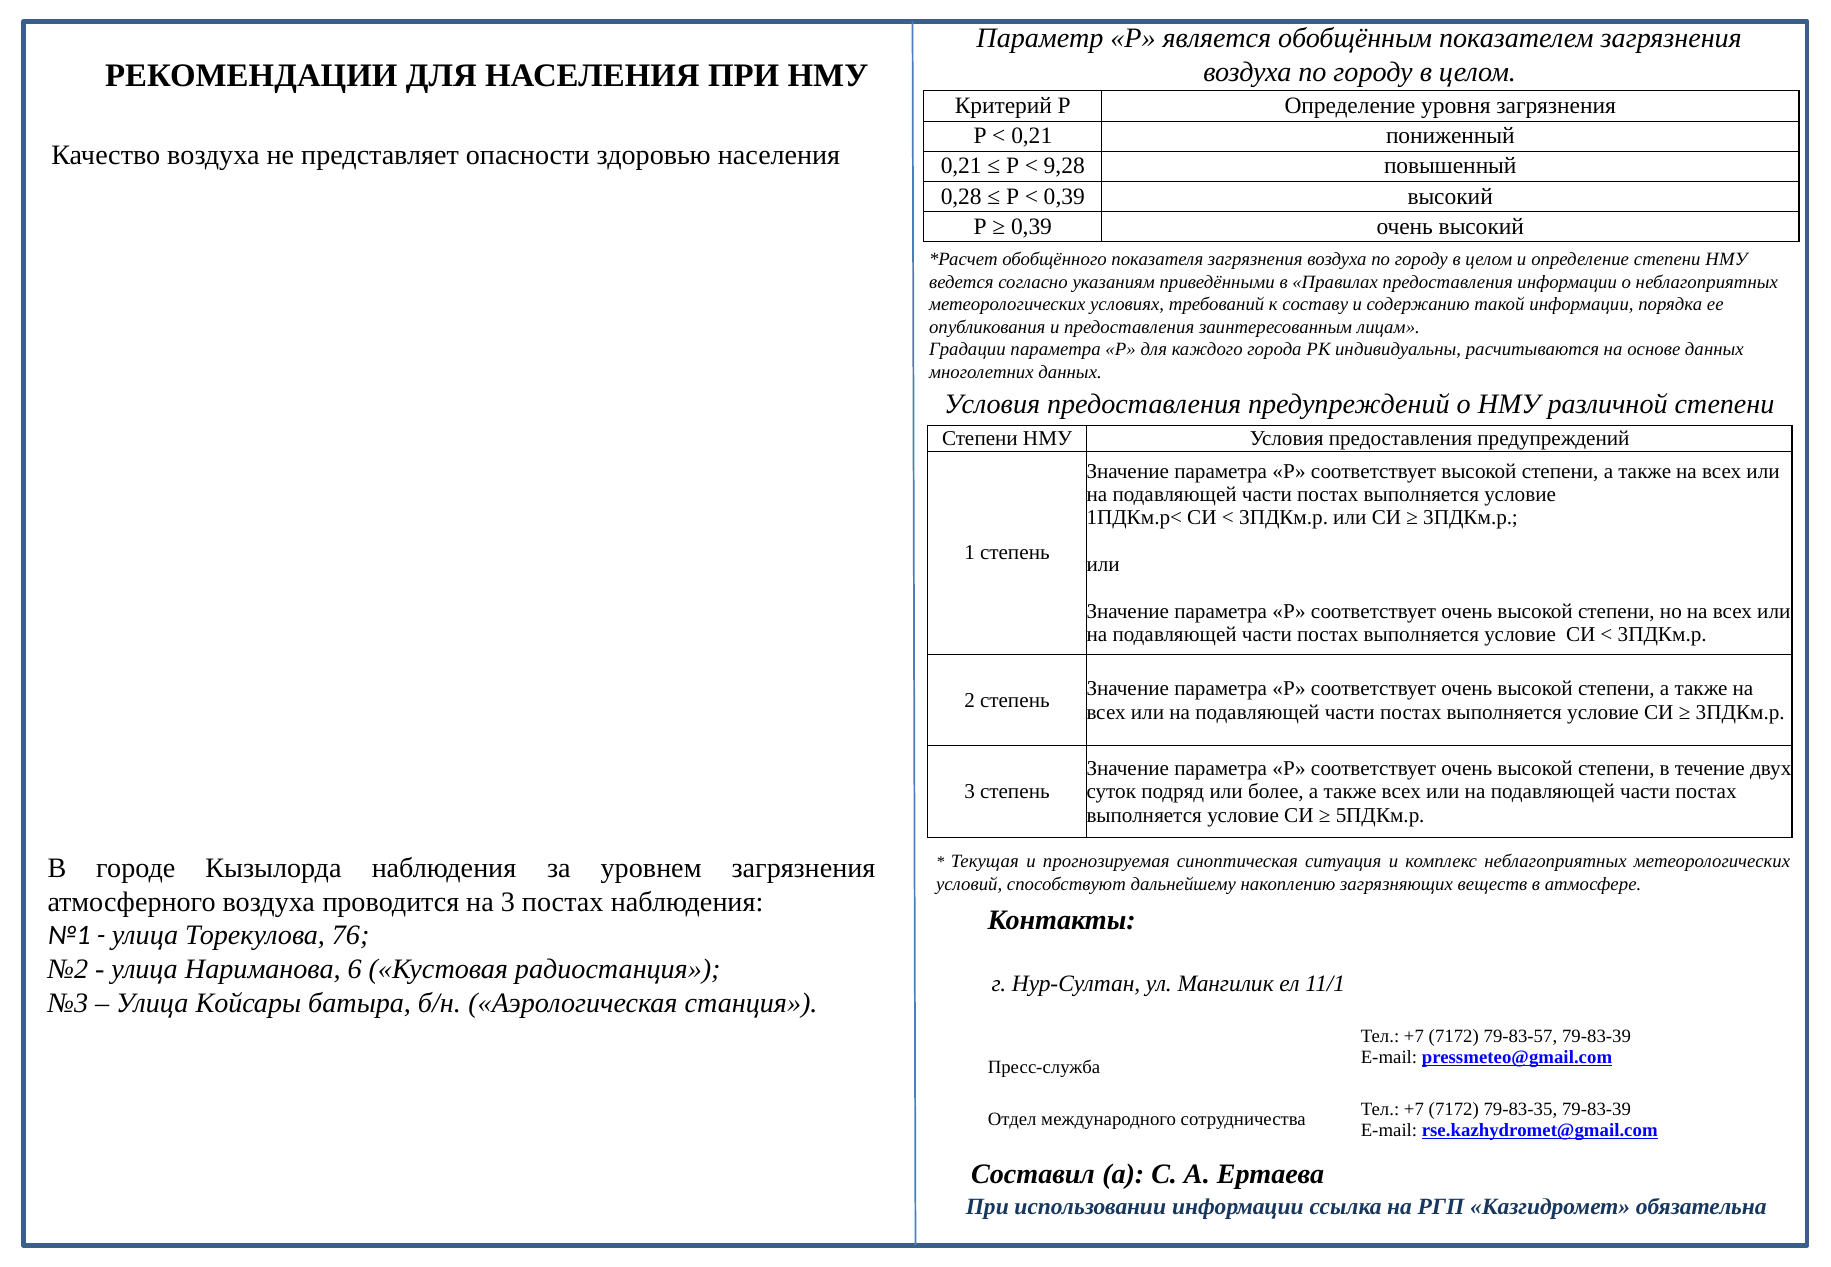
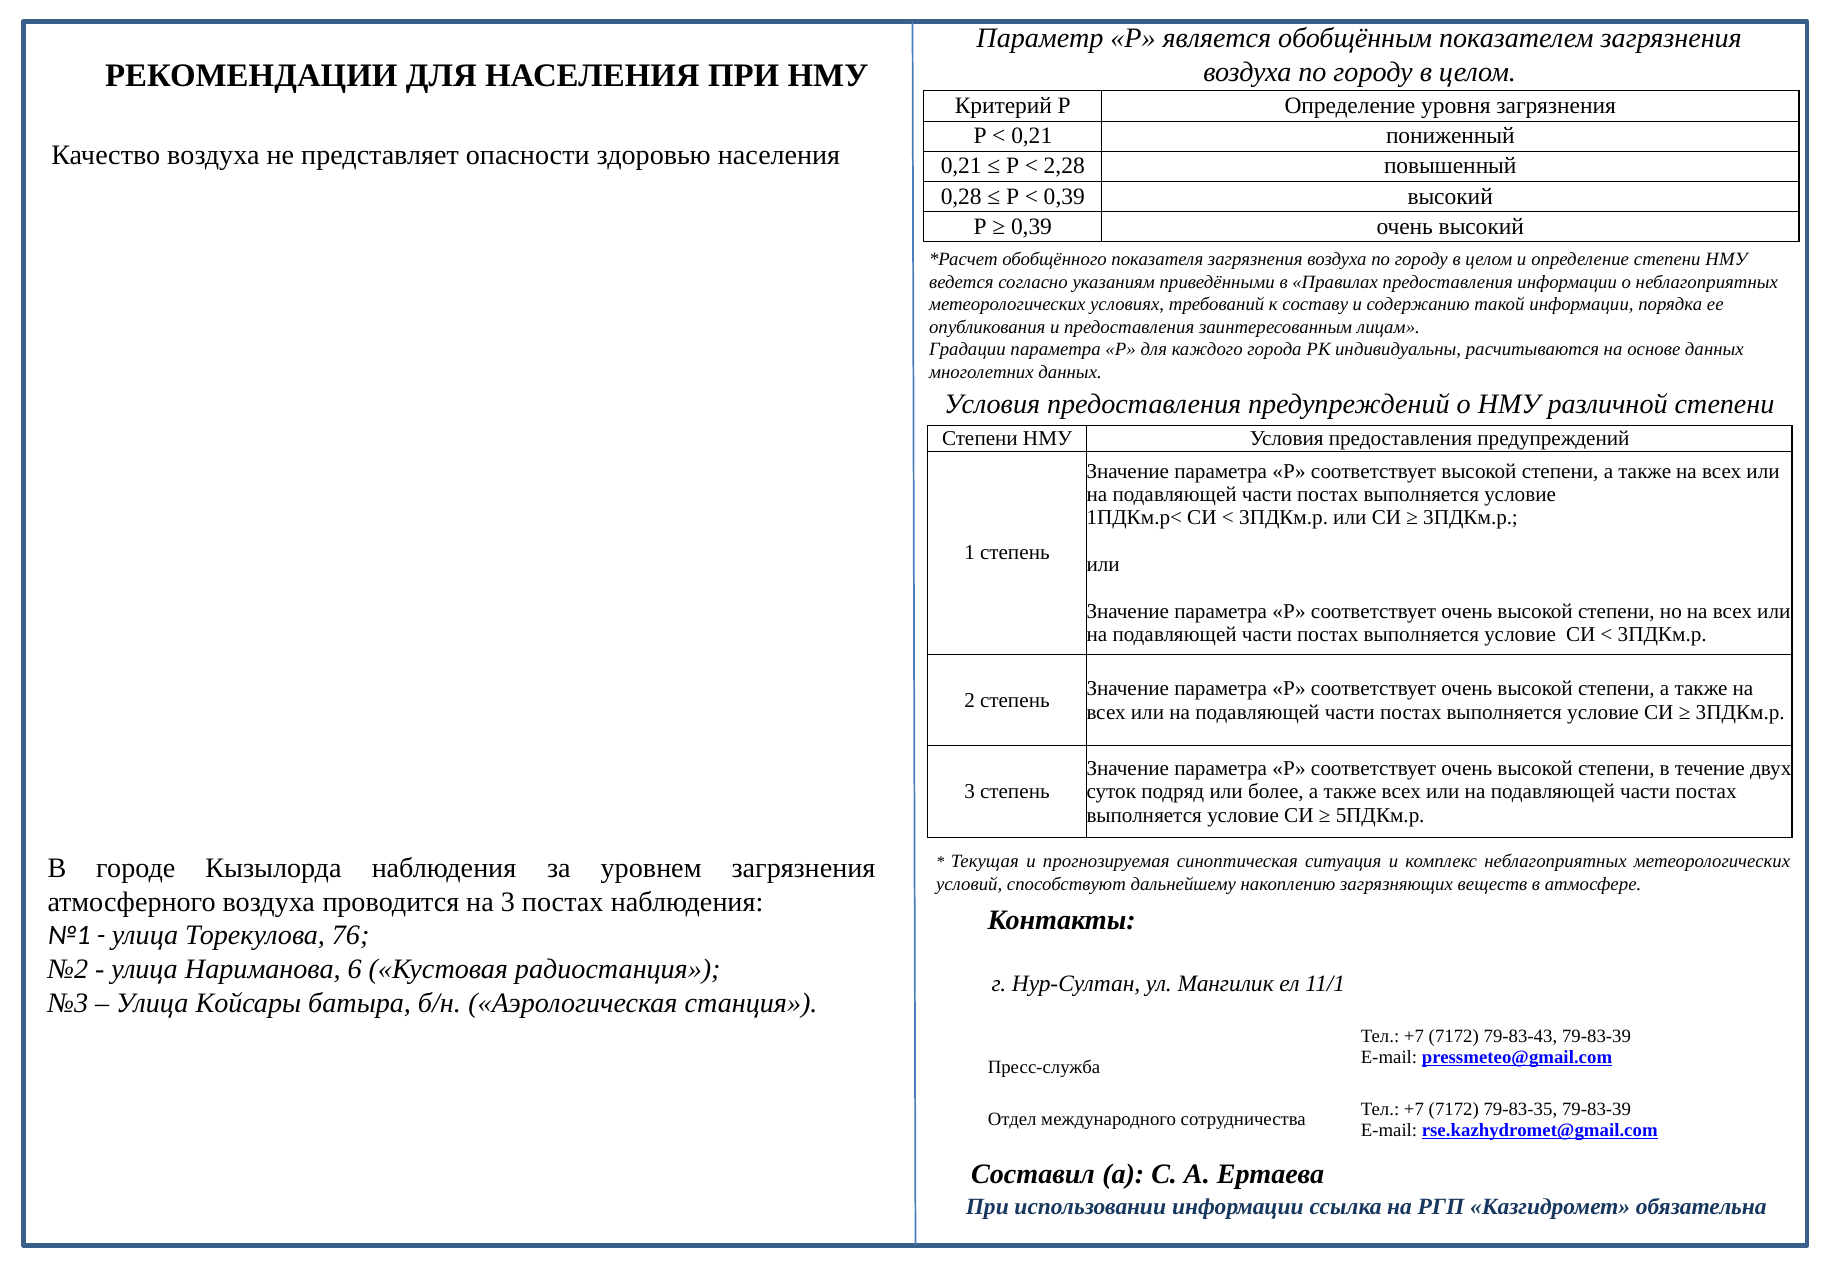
9,28: 9,28 -> 2,28
79-83-57: 79-83-57 -> 79-83-43
